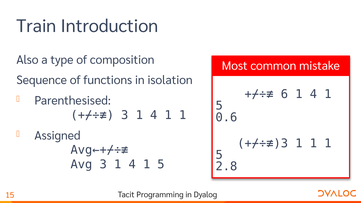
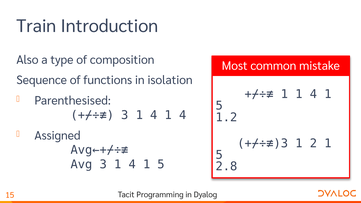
6 at (285, 94): 6 -> 1
4 1 1: 1 -> 4
0.6: 0.6 -> 1.2
+⌿÷≢)3 1 1: 1 -> 2
